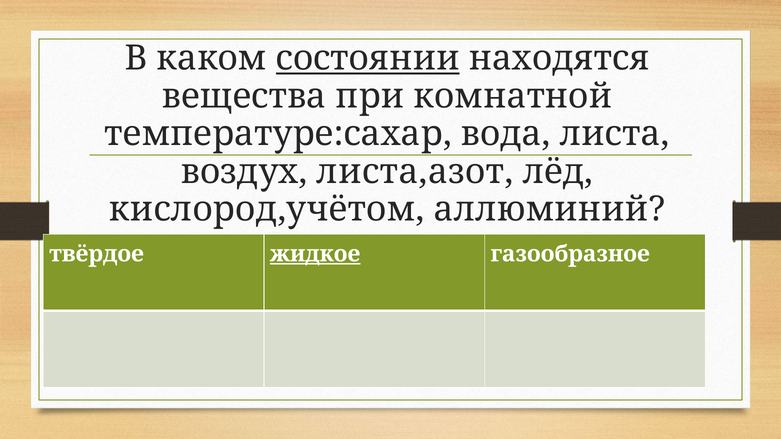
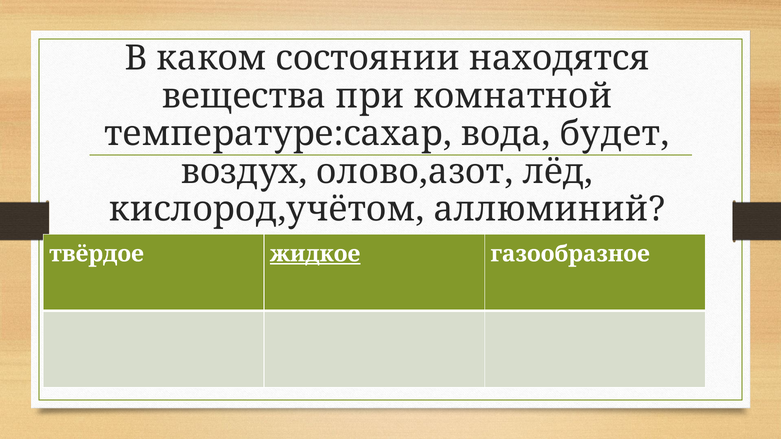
состоянии underline: present -> none
листа: листа -> будет
листа,азот: листа,азот -> олово,азот
